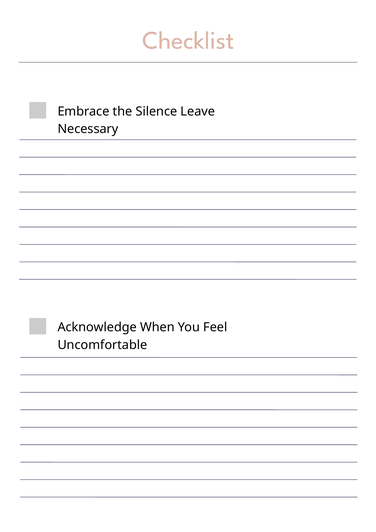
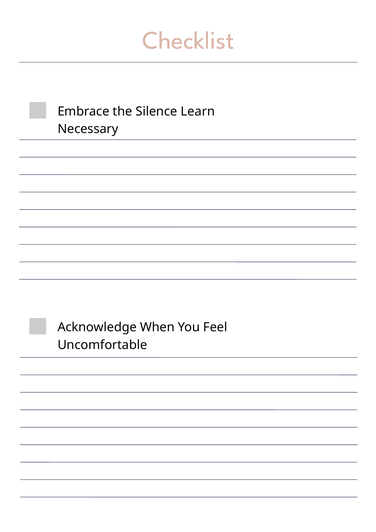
Leave: Leave -> Learn
